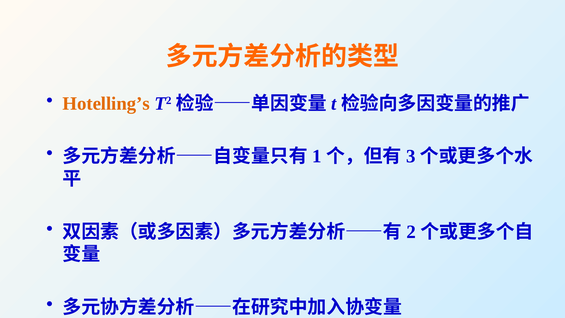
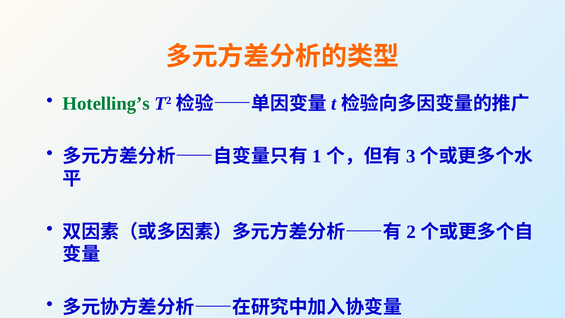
Hotelling’s colour: orange -> green
